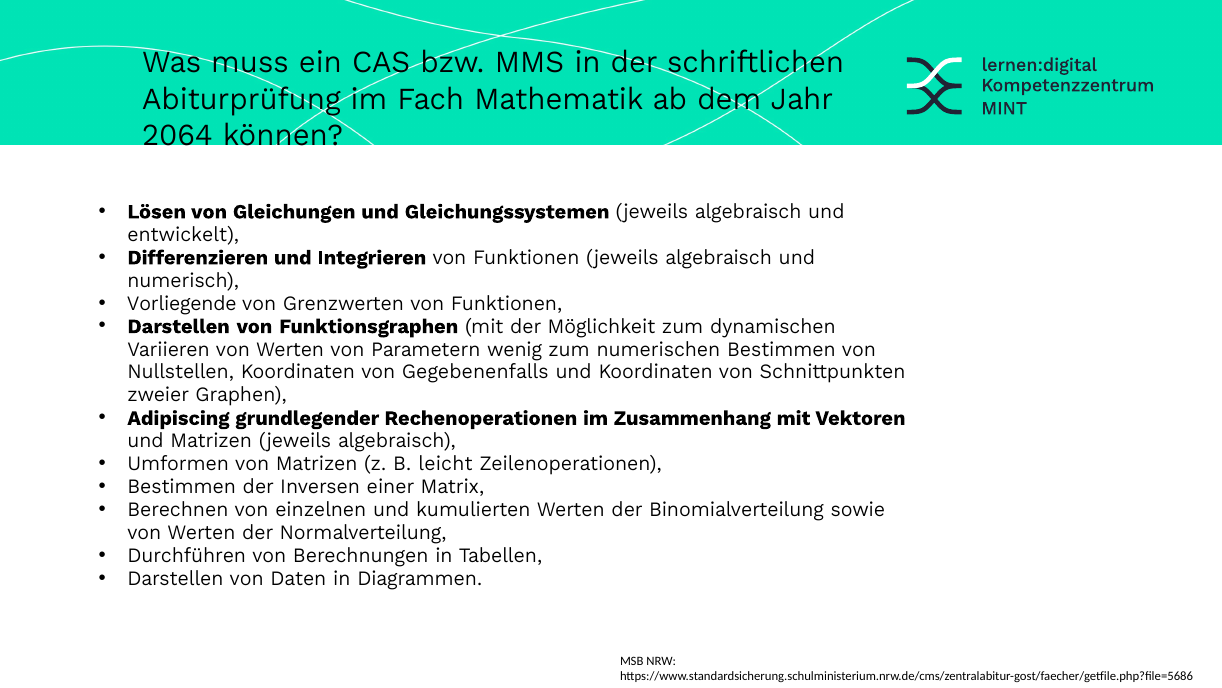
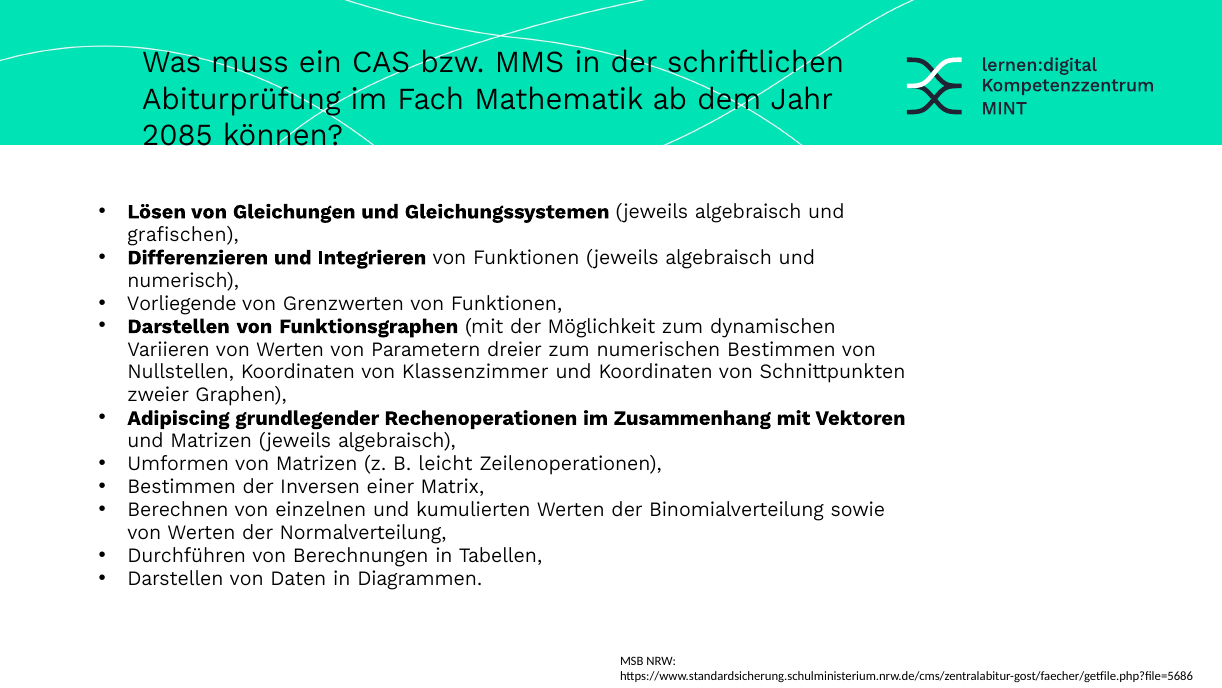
2064: 2064 -> 2085
entwickelt: entwickelt -> grafischen
wenig: wenig -> dreier
Gegebenenfalls: Gegebenenfalls -> Klassenzimmer
